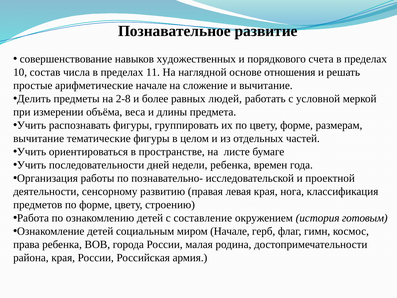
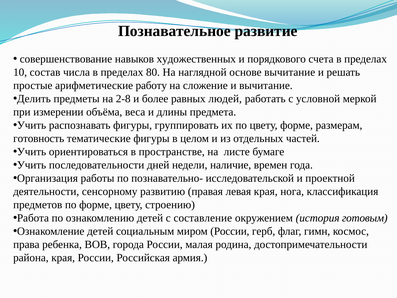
11: 11 -> 80
основе отношения: отношения -> вычитание
арифметические начале: начале -> работу
вычитание at (39, 138): вычитание -> готовность
недели ребенка: ребенка -> наличие
миром Начале: Начале -> России
